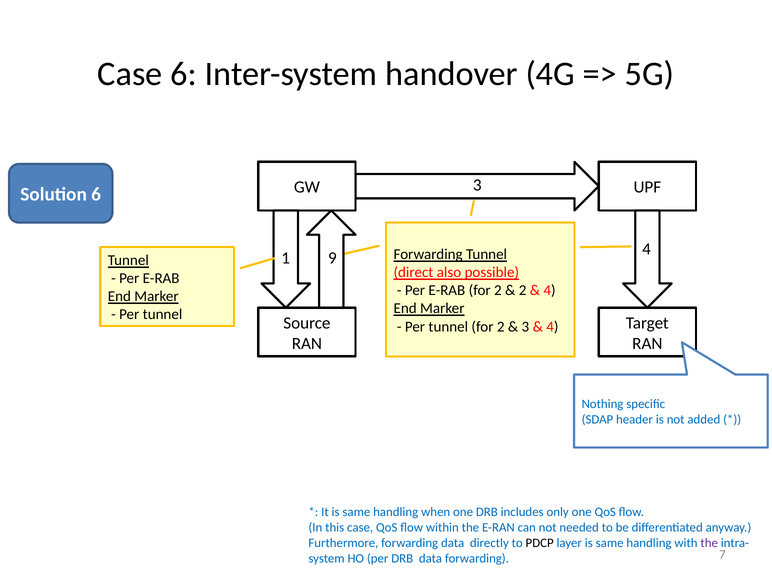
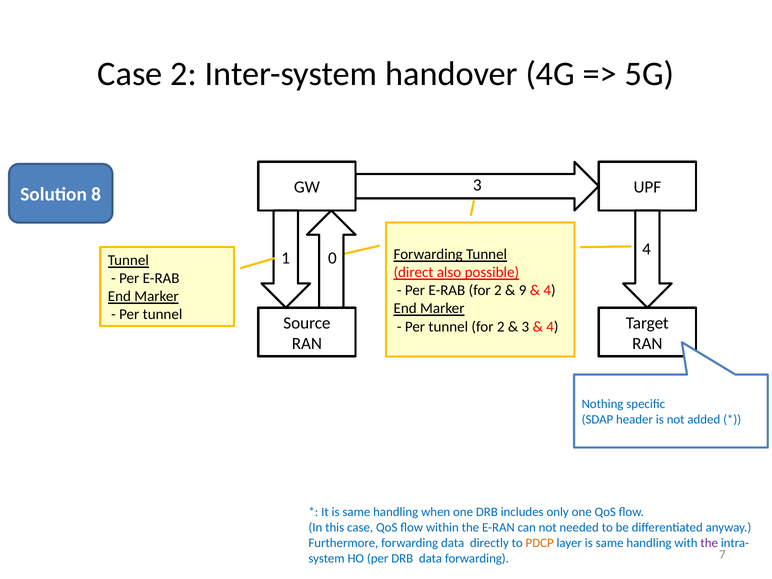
Case 6: 6 -> 2
Solution 6: 6 -> 8
9: 9 -> 0
2 at (523, 291): 2 -> 9
PDCP colour: black -> orange
